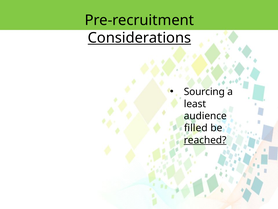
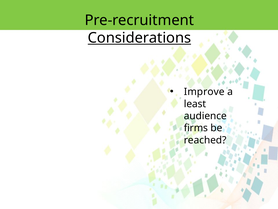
Sourcing: Sourcing -> Improve
filled: filled -> firms
reached underline: present -> none
